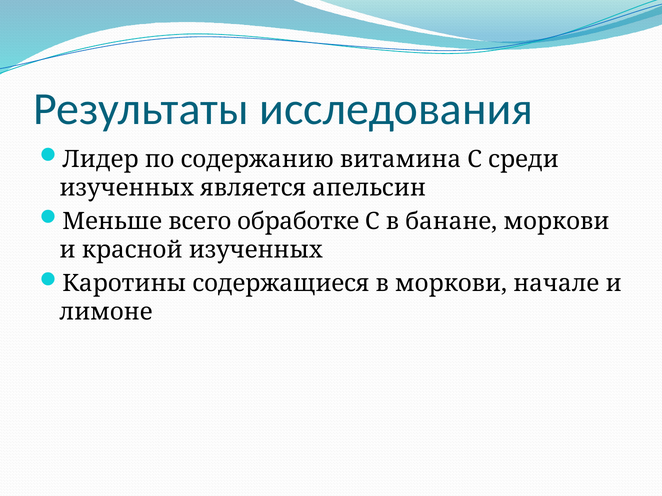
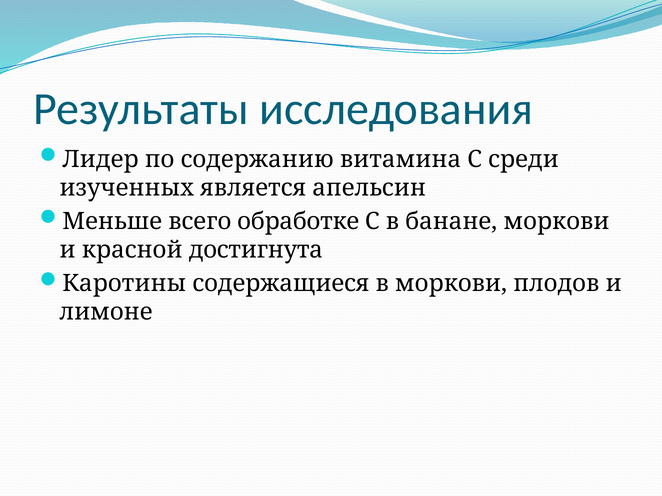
красной изученных: изученных -> достигнута
начале: начале -> плодов
